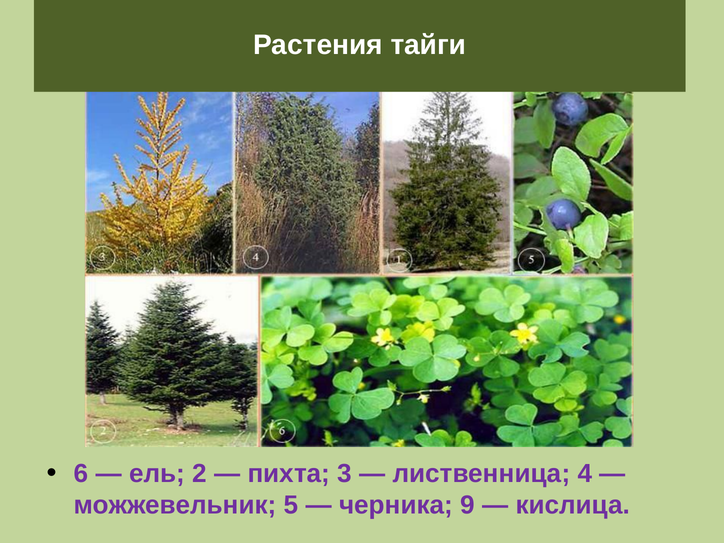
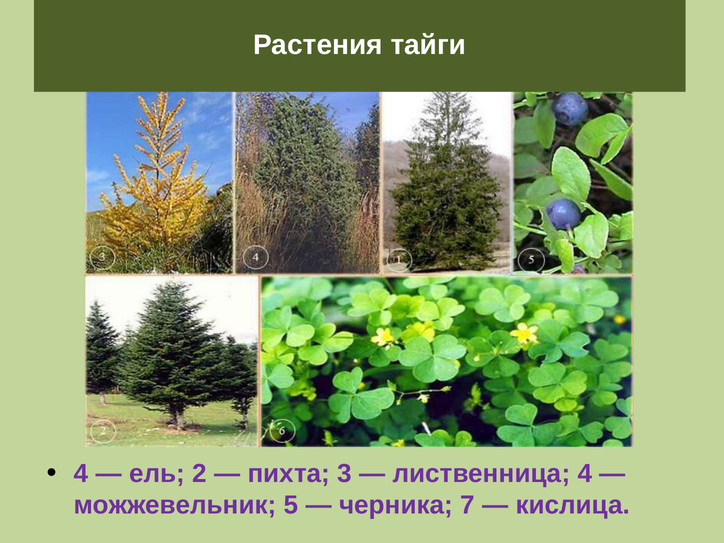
6 at (81, 474): 6 -> 4
9: 9 -> 7
